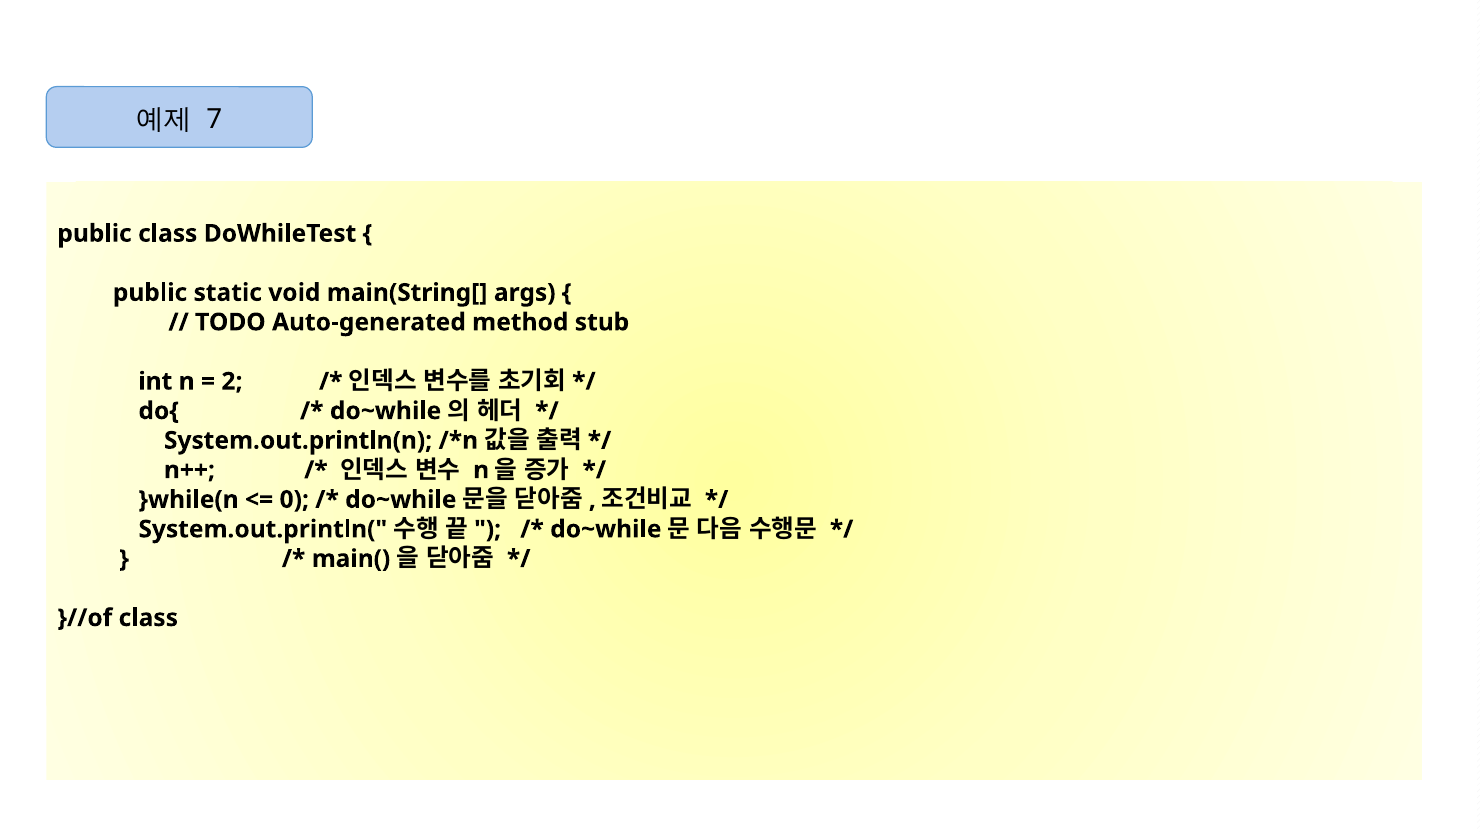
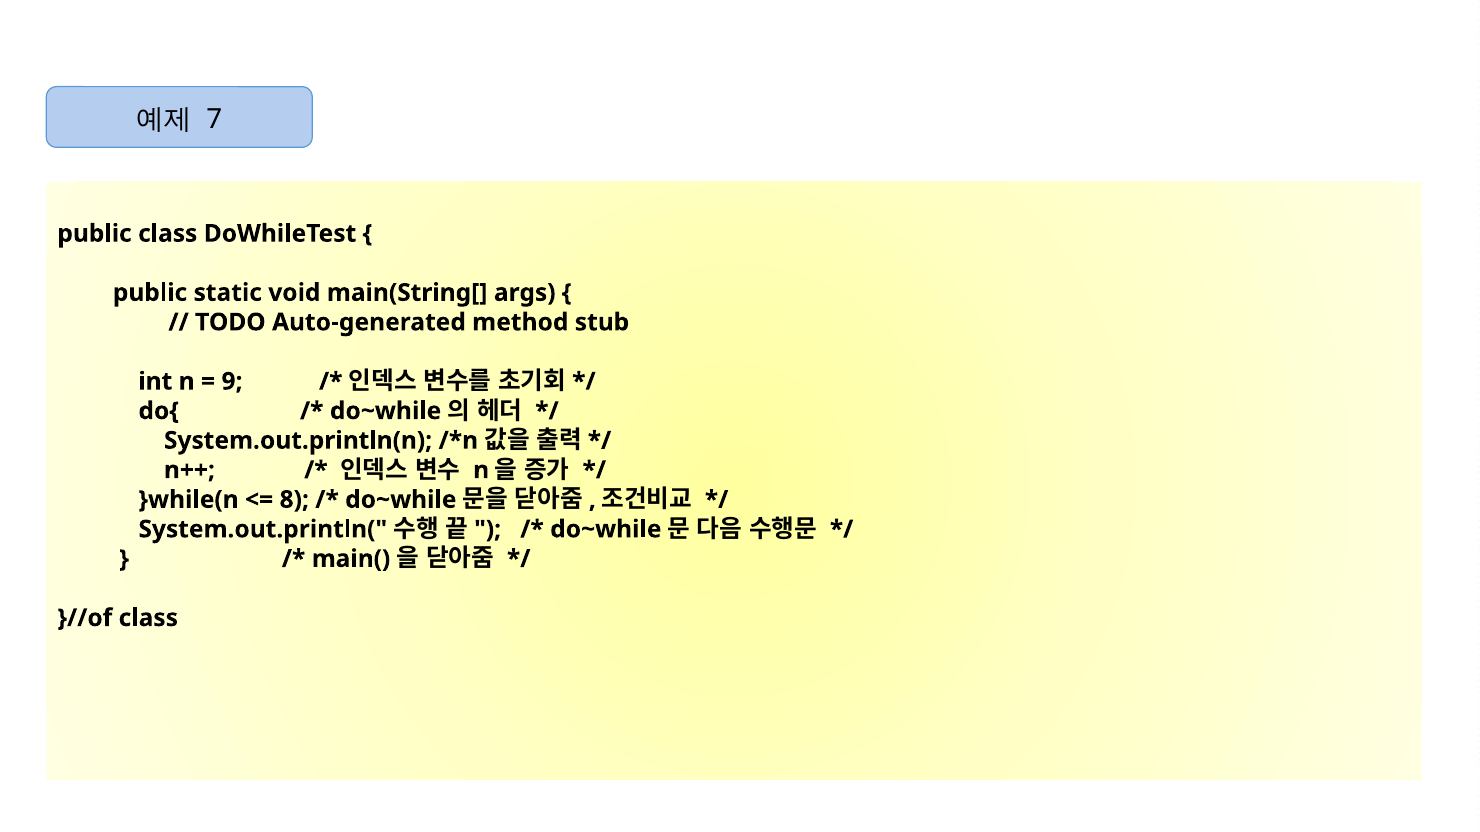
2: 2 -> 9
0: 0 -> 8
